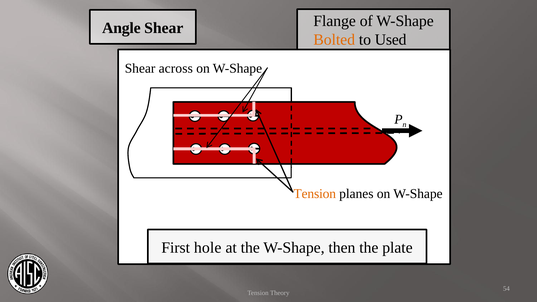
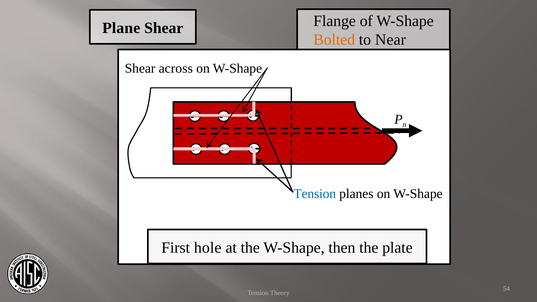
Angle: Angle -> Plane
Used: Used -> Near
Tension at (315, 194) colour: orange -> blue
